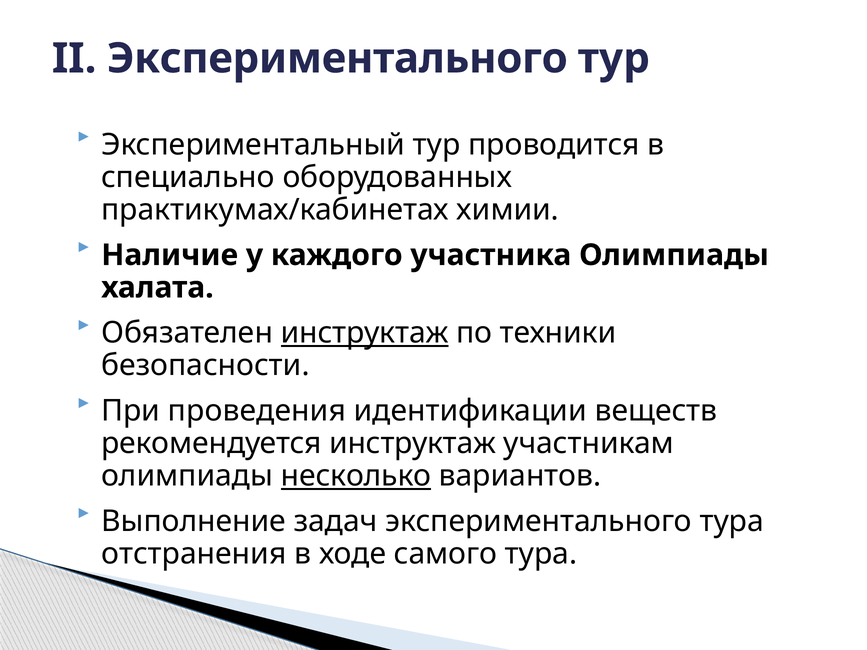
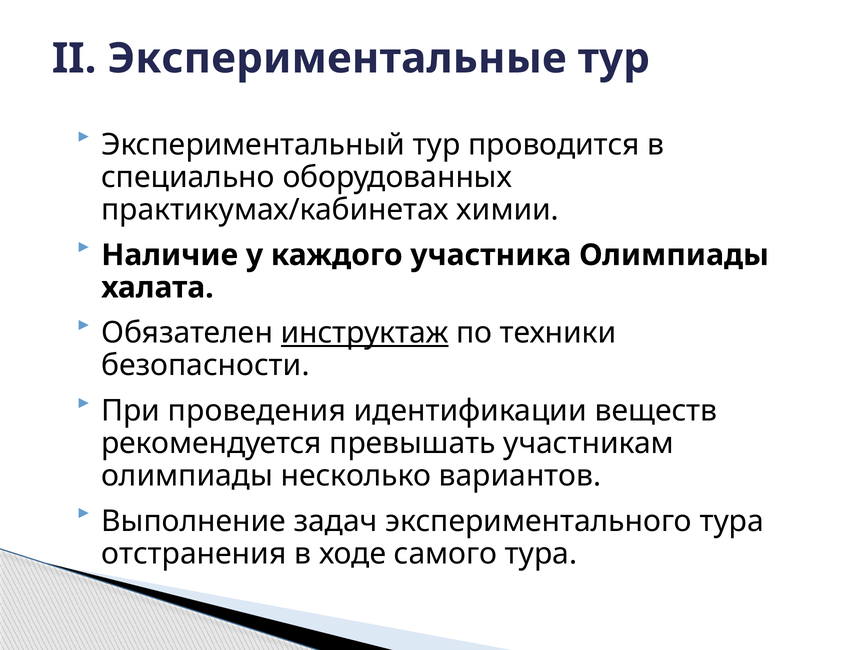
II Экспериментального: Экспериментального -> Экспериментальные
рекомендуется инструктаж: инструктаж -> превышать
несколько underline: present -> none
